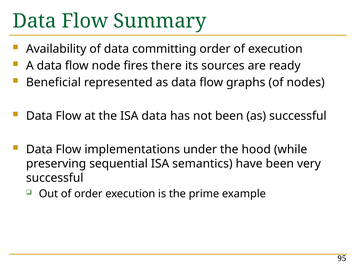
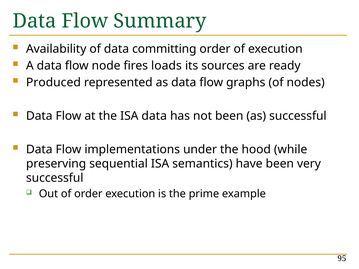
there: there -> loads
Beneficial: Beneficial -> Produced
